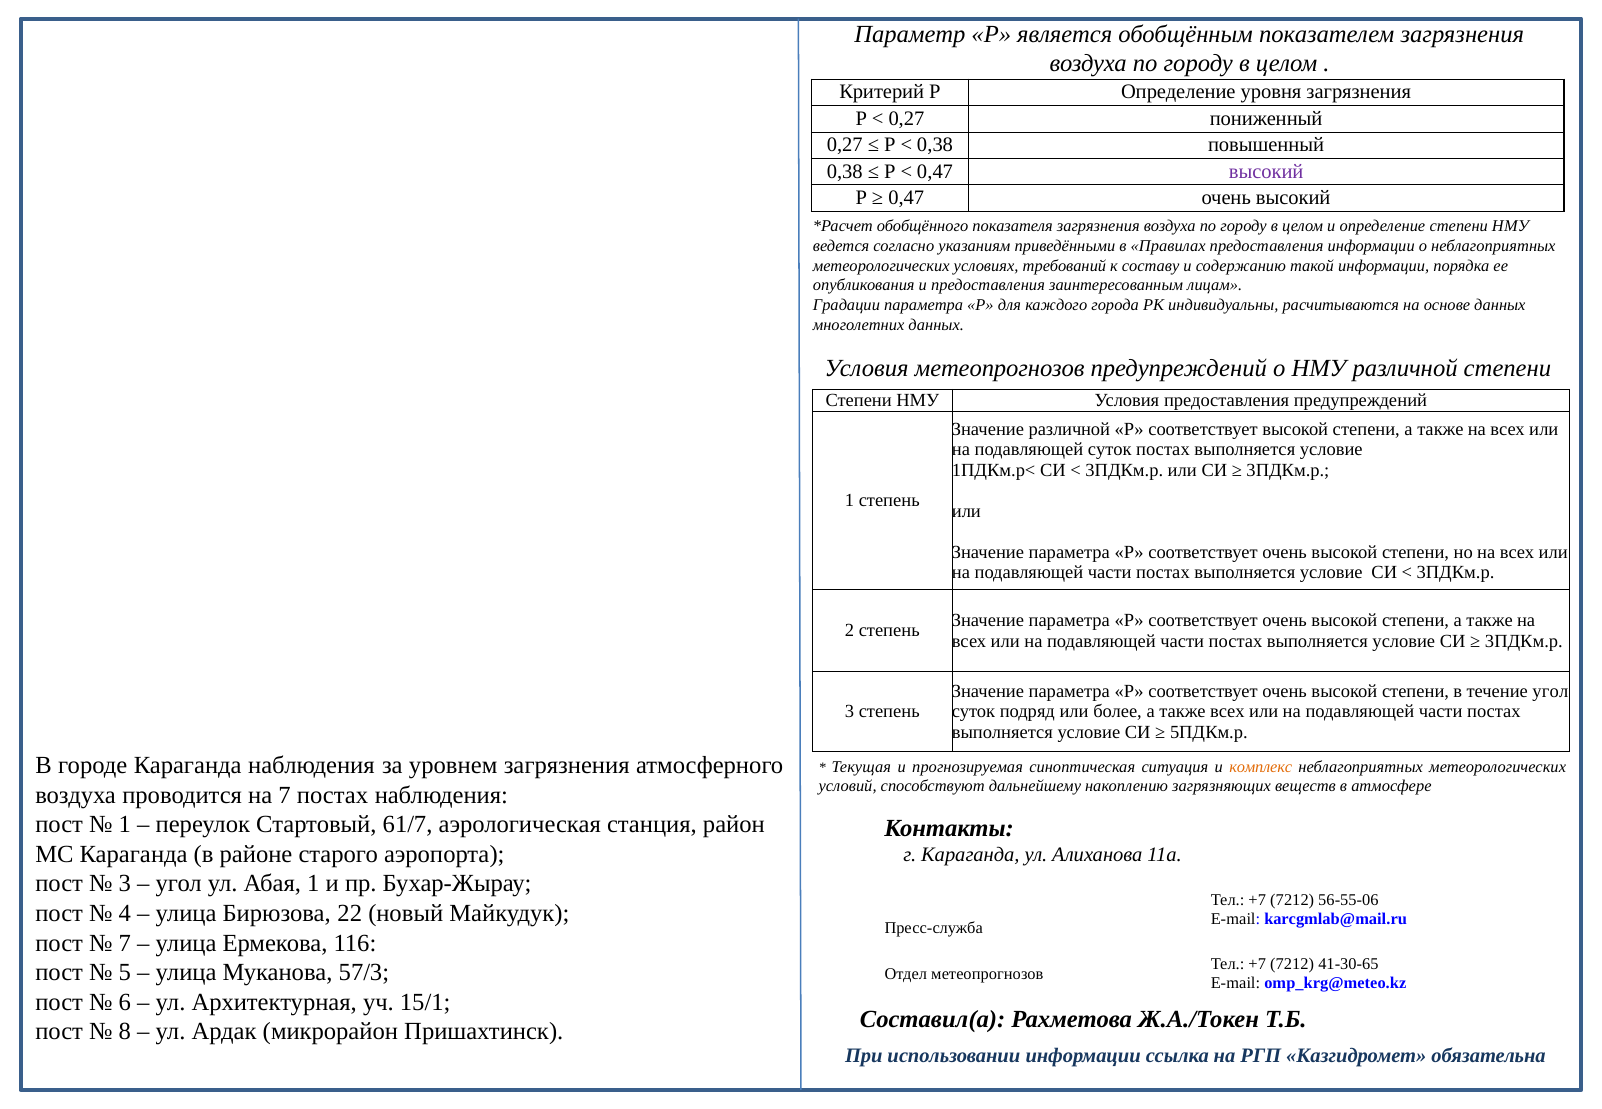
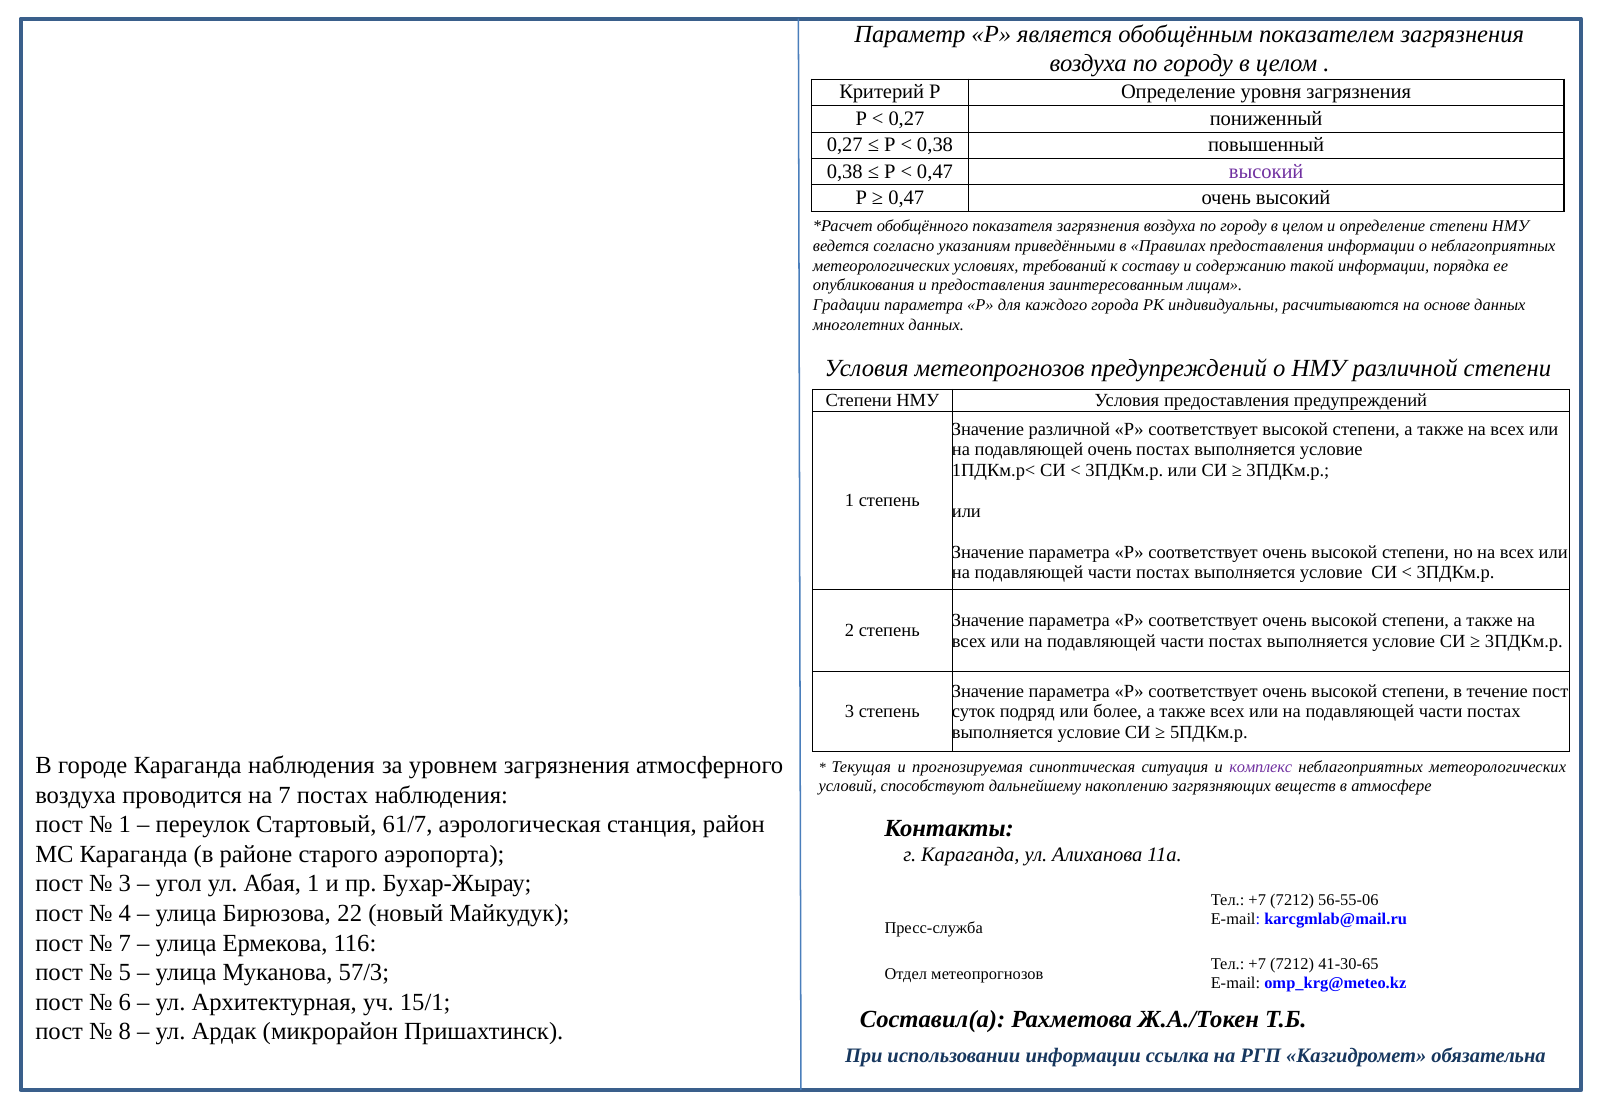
подавляющей суток: суток -> очень
течение угол: угол -> пост
комплекс colour: orange -> purple
